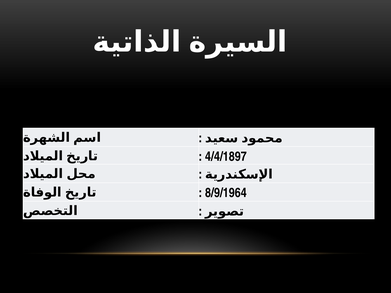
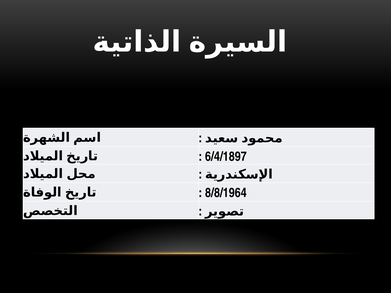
4/4/1897: 4/4/1897 -> 6/4/1897
8/9/1964: 8/9/1964 -> 8/8/1964
